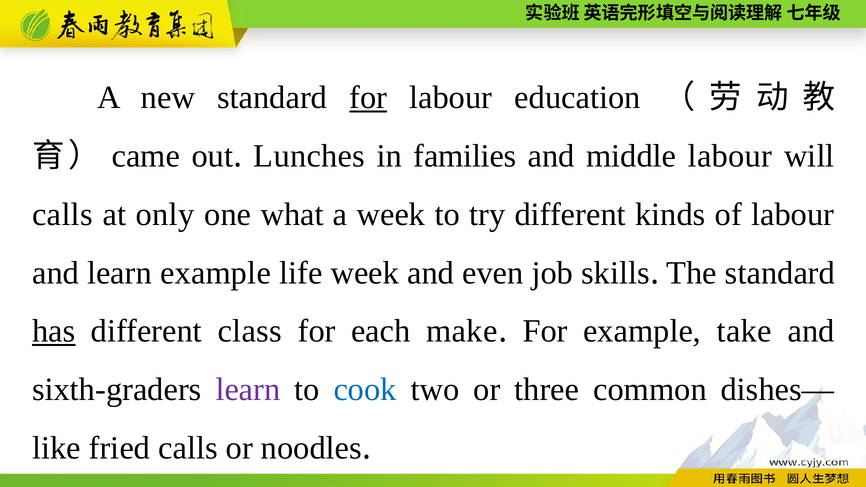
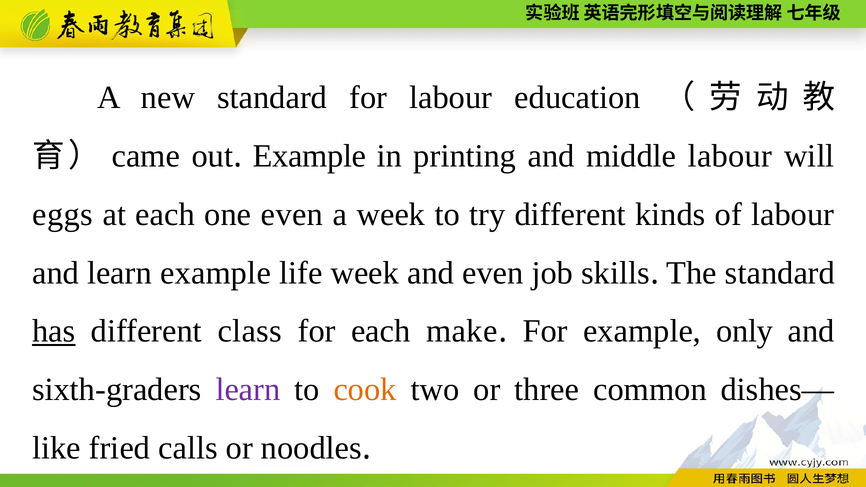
for at (368, 98) underline: present -> none
Lunches at (309, 156): Lunches -> Example
families: families -> printing
calls at (63, 214): calls -> eggs
at only: only -> each
one what: what -> even
take: take -> only
cook colour: blue -> orange
